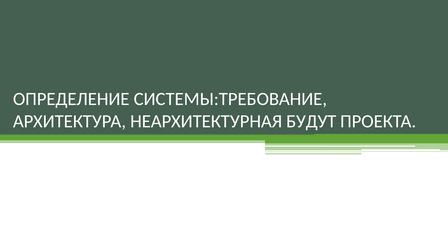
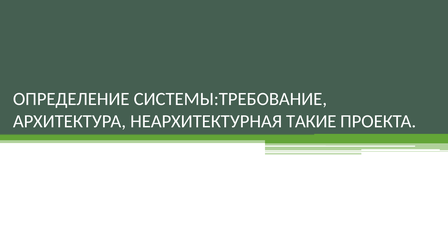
БУДУТ: БУДУТ -> ТАКИЕ
